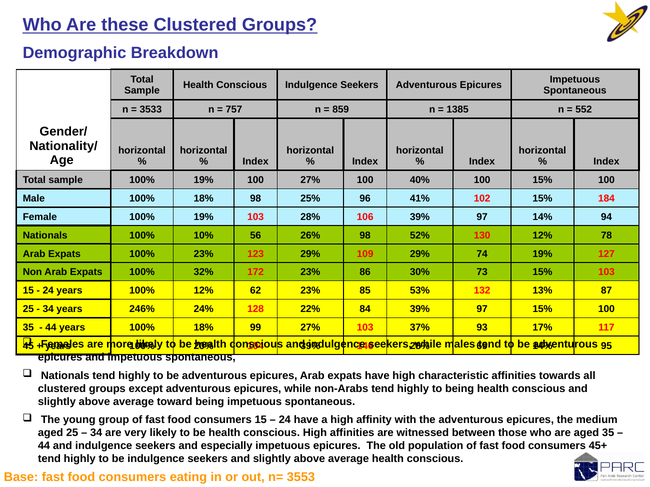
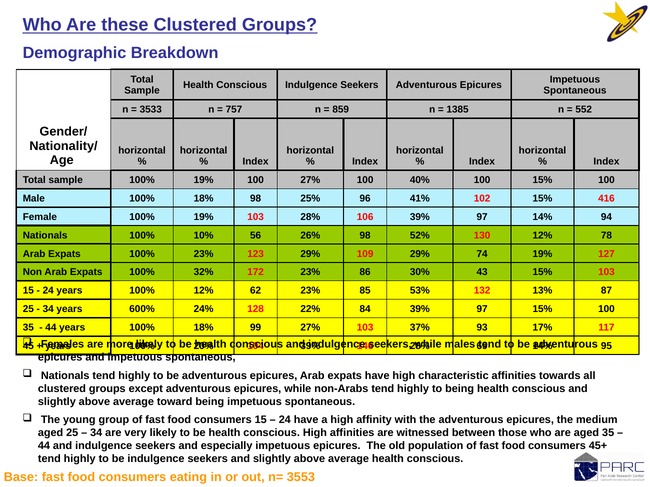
184: 184 -> 416
73: 73 -> 43
246%: 246% -> 600%
